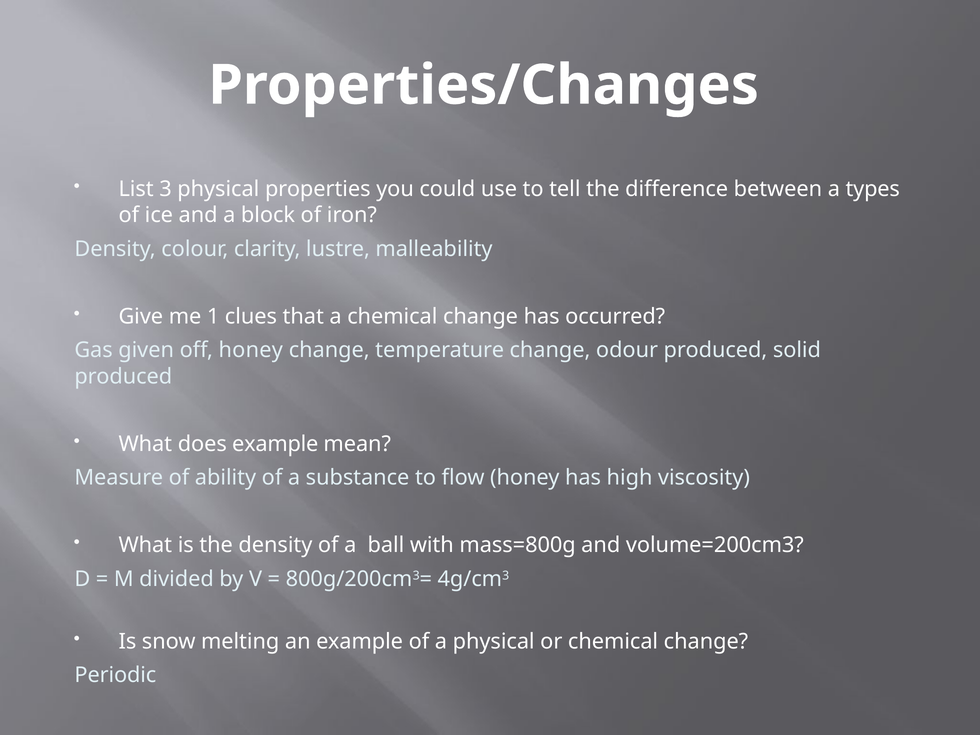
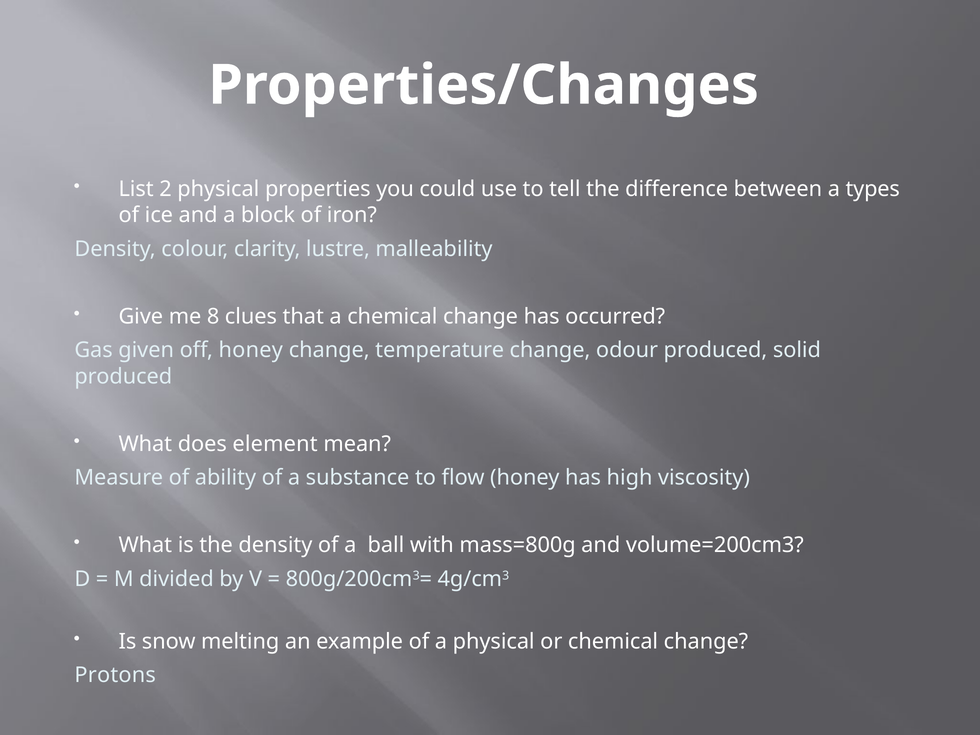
3: 3 -> 2
1: 1 -> 8
does example: example -> element
Periodic: Periodic -> Protons
